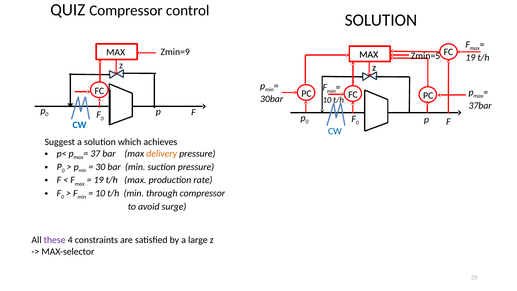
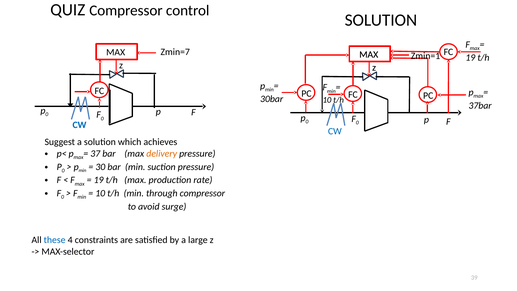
Zmin=9: Zmin=9 -> Zmin=7
Zmin=5: Zmin=5 -> Zmin=1
these colour: purple -> blue
